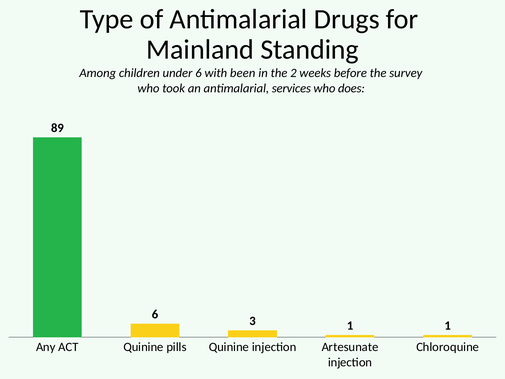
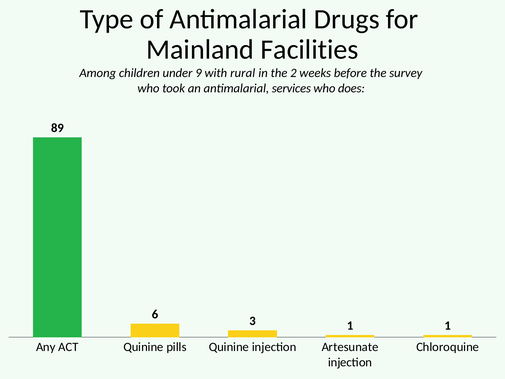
Standing: Standing -> Facilities
under 6: 6 -> 9
been: been -> rural
